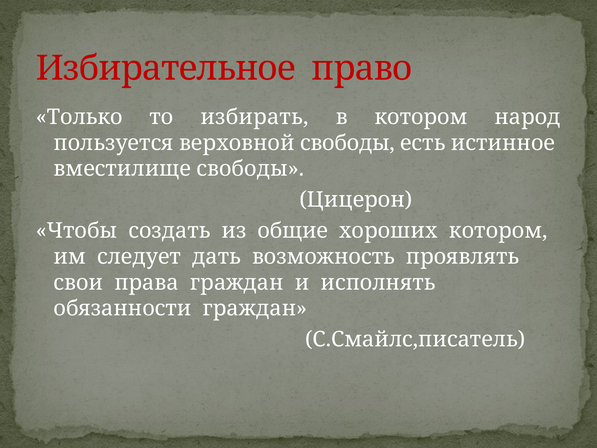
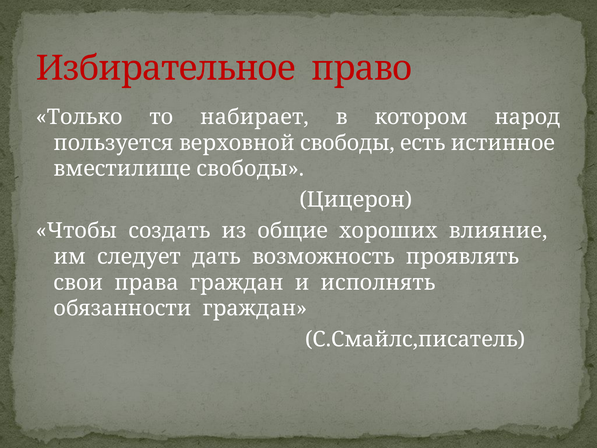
избирать: избирать -> набирает
хороших котором: котором -> влияние
